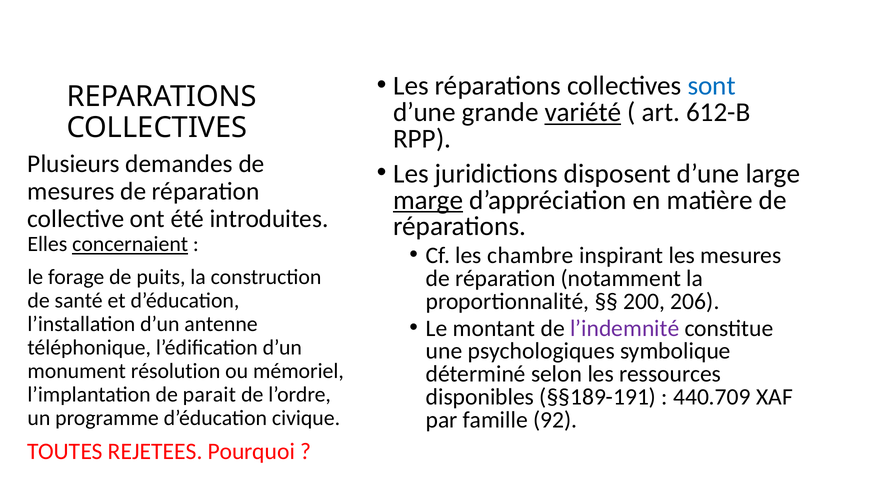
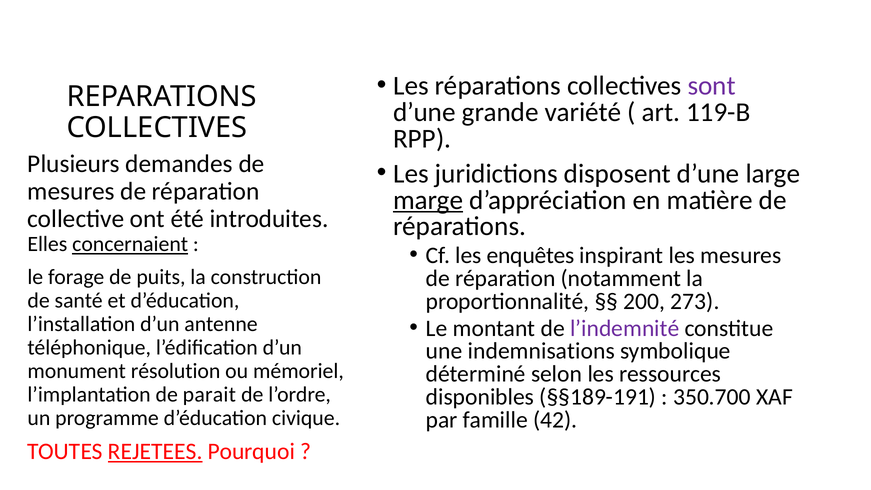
sont colour: blue -> purple
variété underline: present -> none
612-B: 612-B -> 119-B
chambre: chambre -> enquêtes
206: 206 -> 273
psychologiques: psychologiques -> indemnisations
440.709: 440.709 -> 350.700
92: 92 -> 42
REJETEES underline: none -> present
